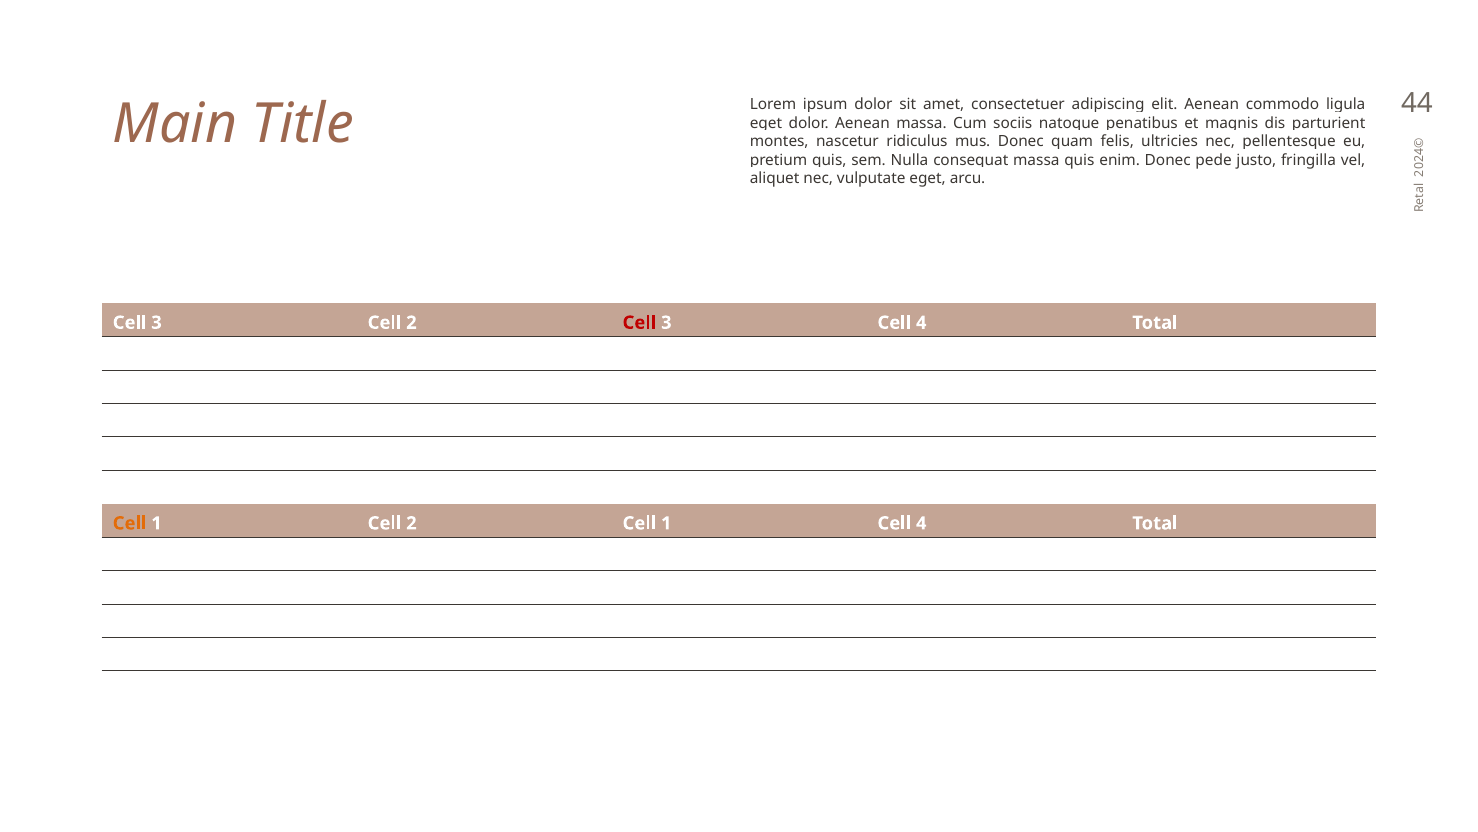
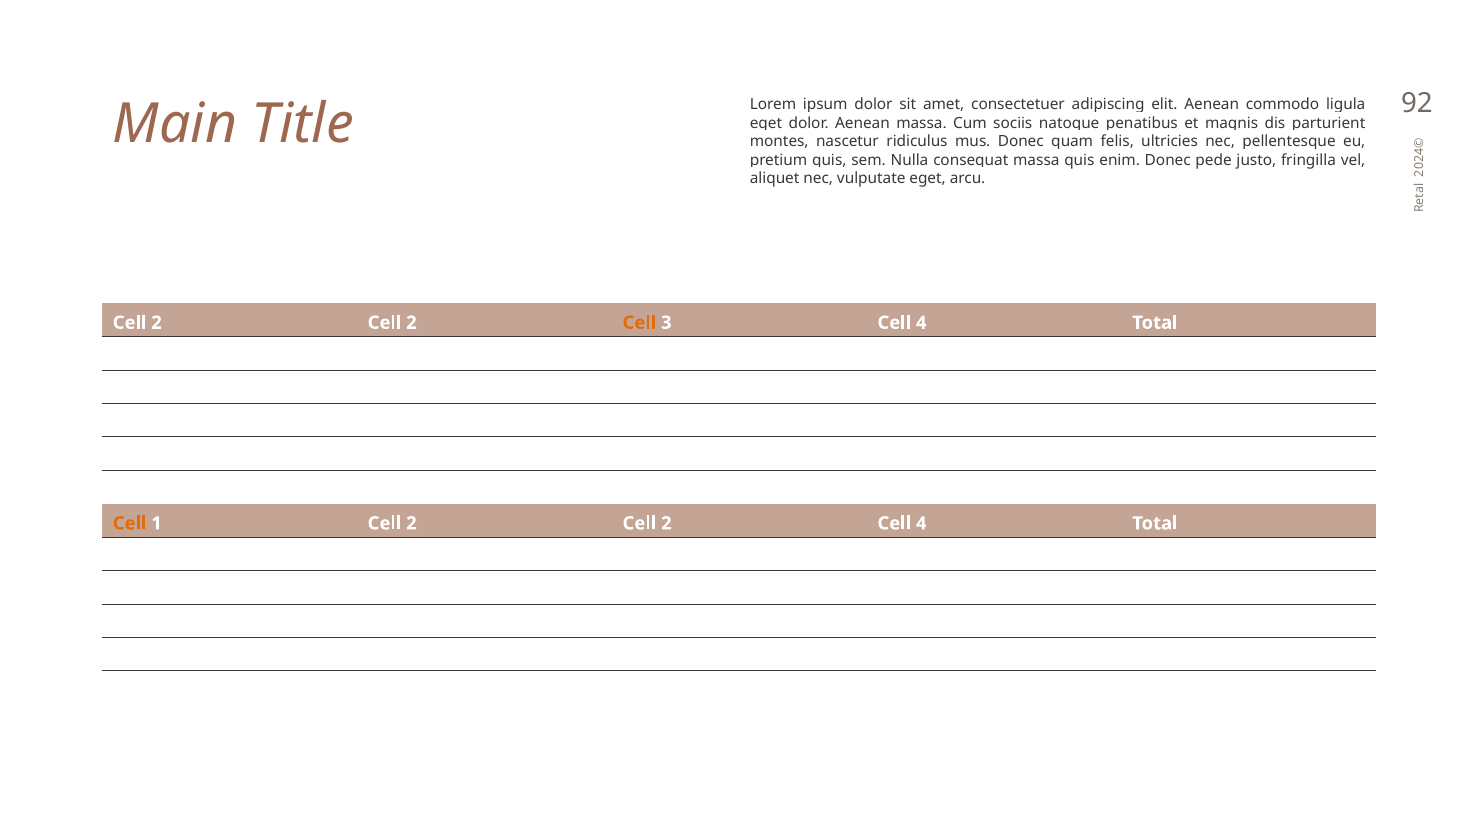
44: 44 -> 92
3 at (157, 322): 3 -> 2
Cell at (639, 322) colour: red -> orange
1 at (666, 523): 1 -> 2
